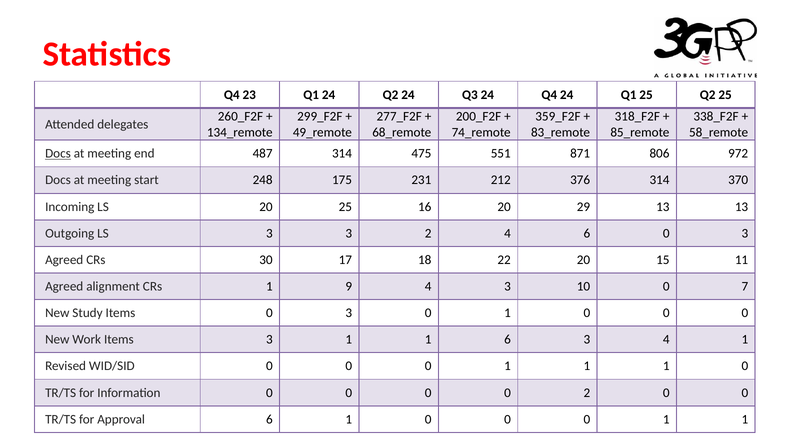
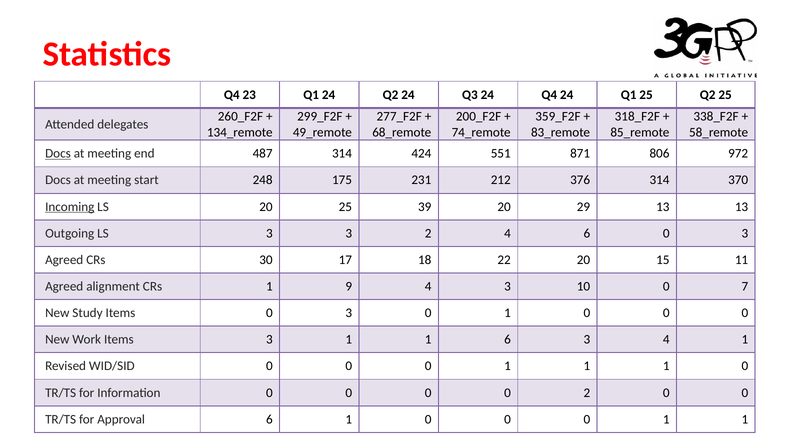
475: 475 -> 424
Incoming underline: none -> present
16: 16 -> 39
